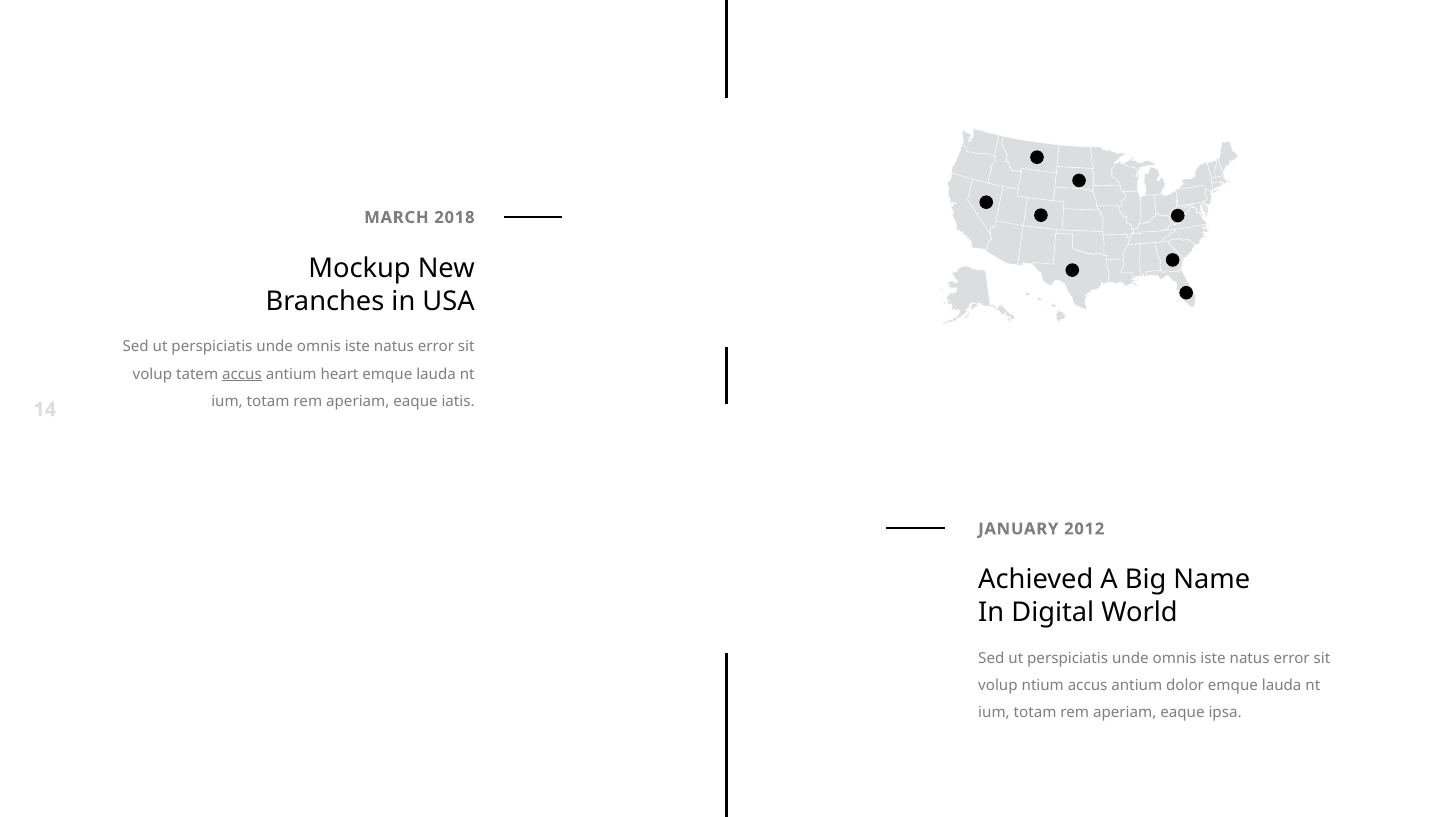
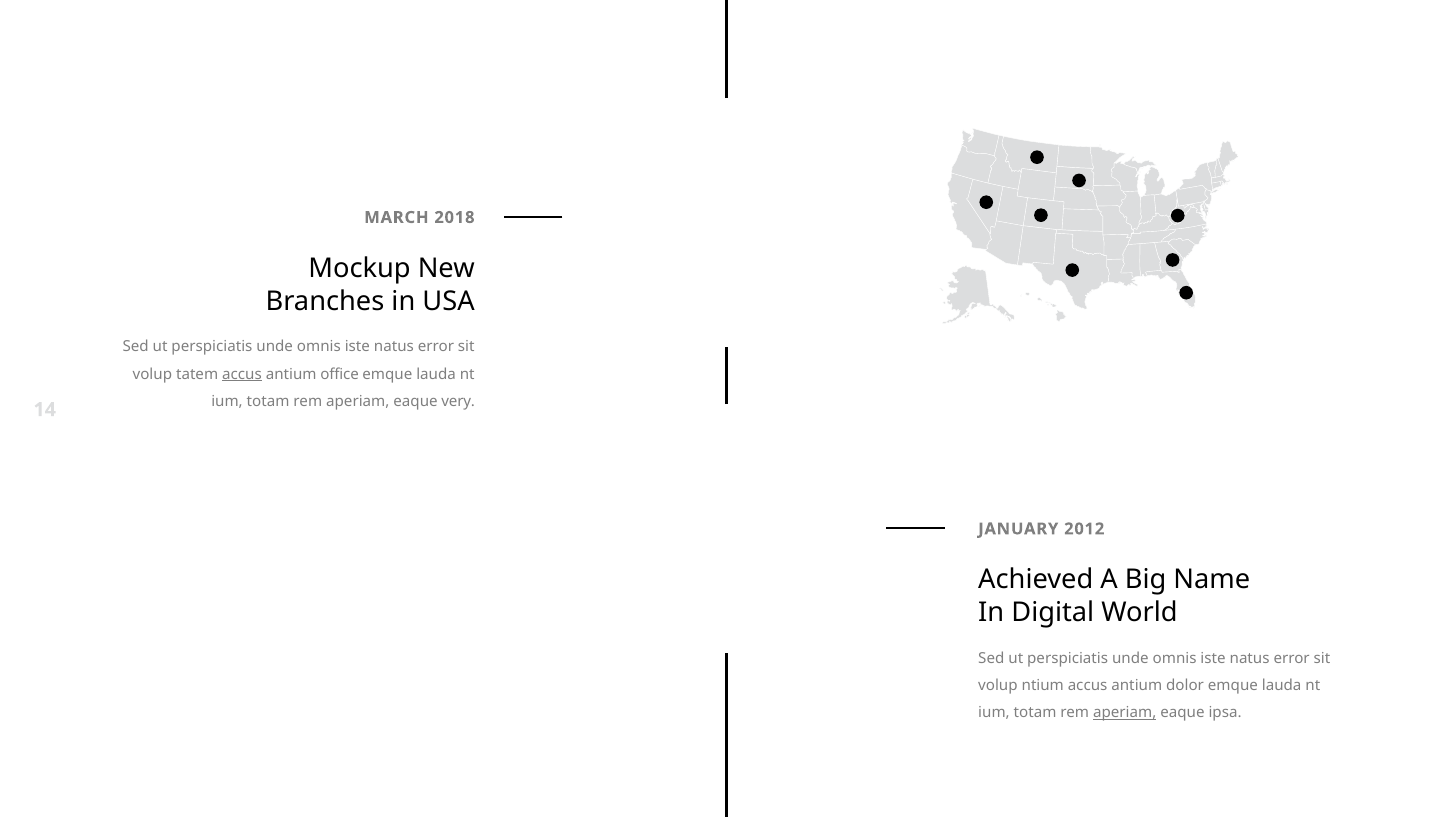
heart: heart -> office
iatis: iatis -> very
aperiam at (1125, 713) underline: none -> present
